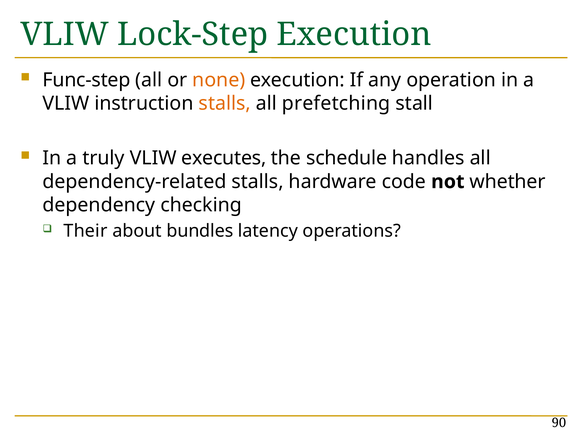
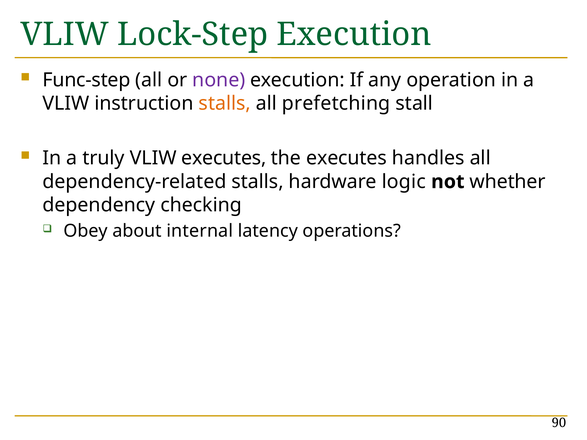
none colour: orange -> purple
the schedule: schedule -> executes
code: code -> logic
Their: Their -> Obey
bundles: bundles -> internal
